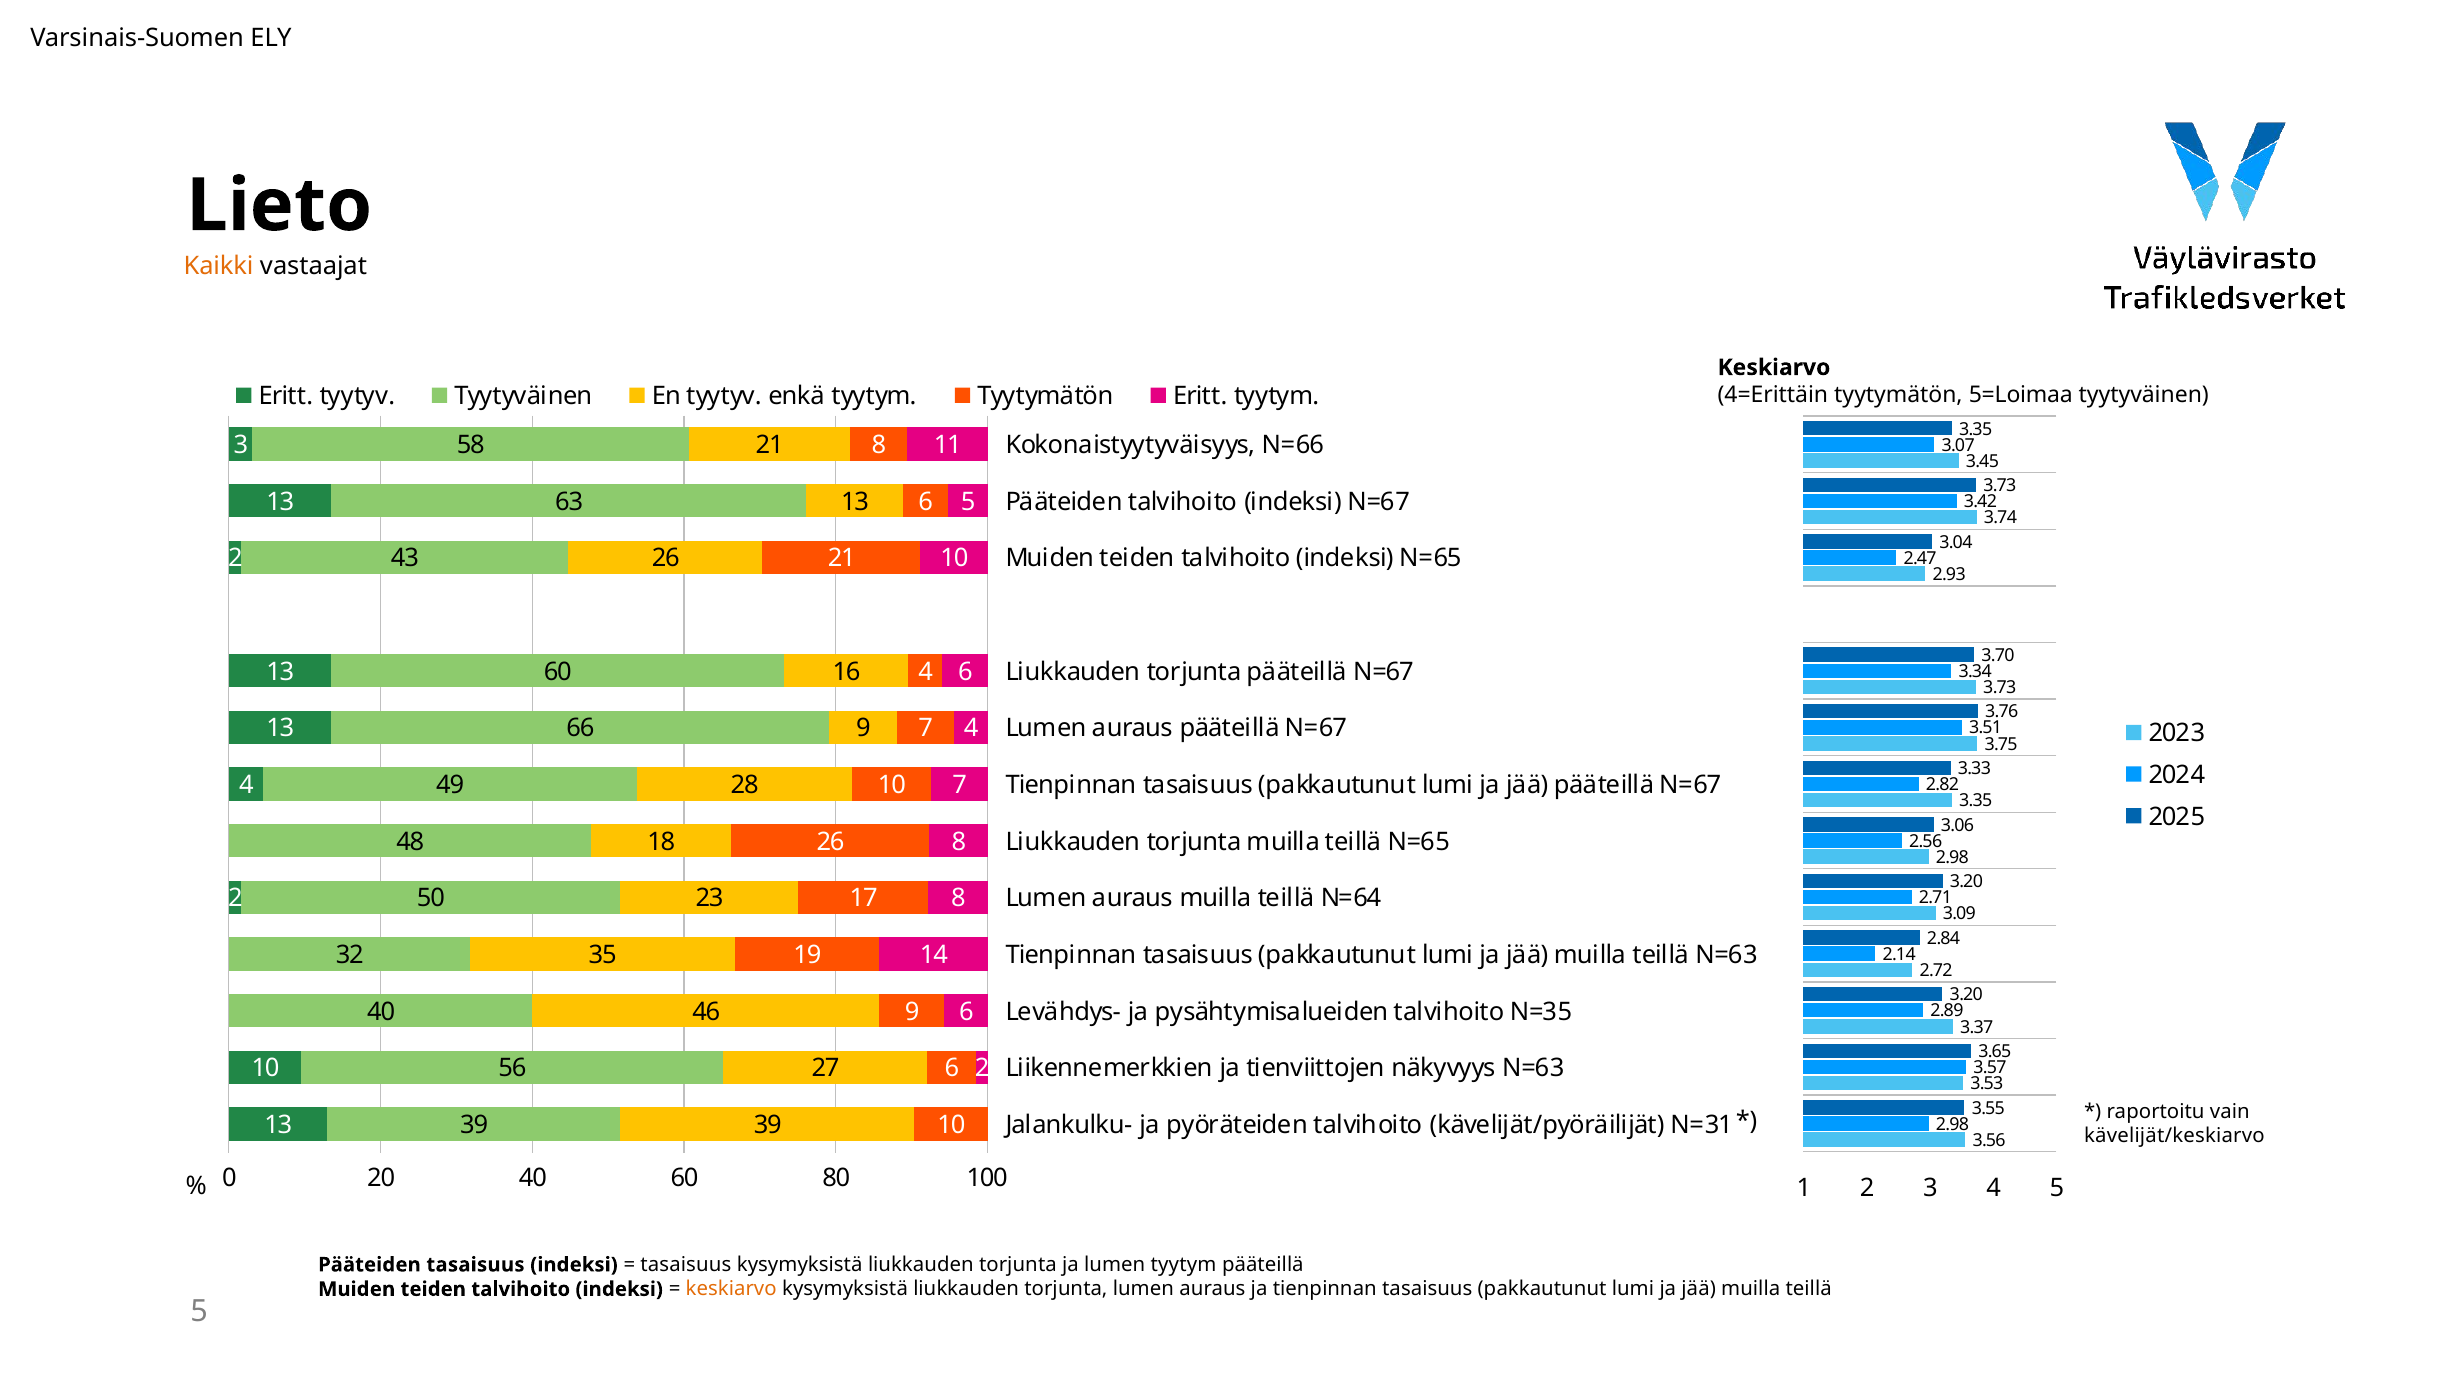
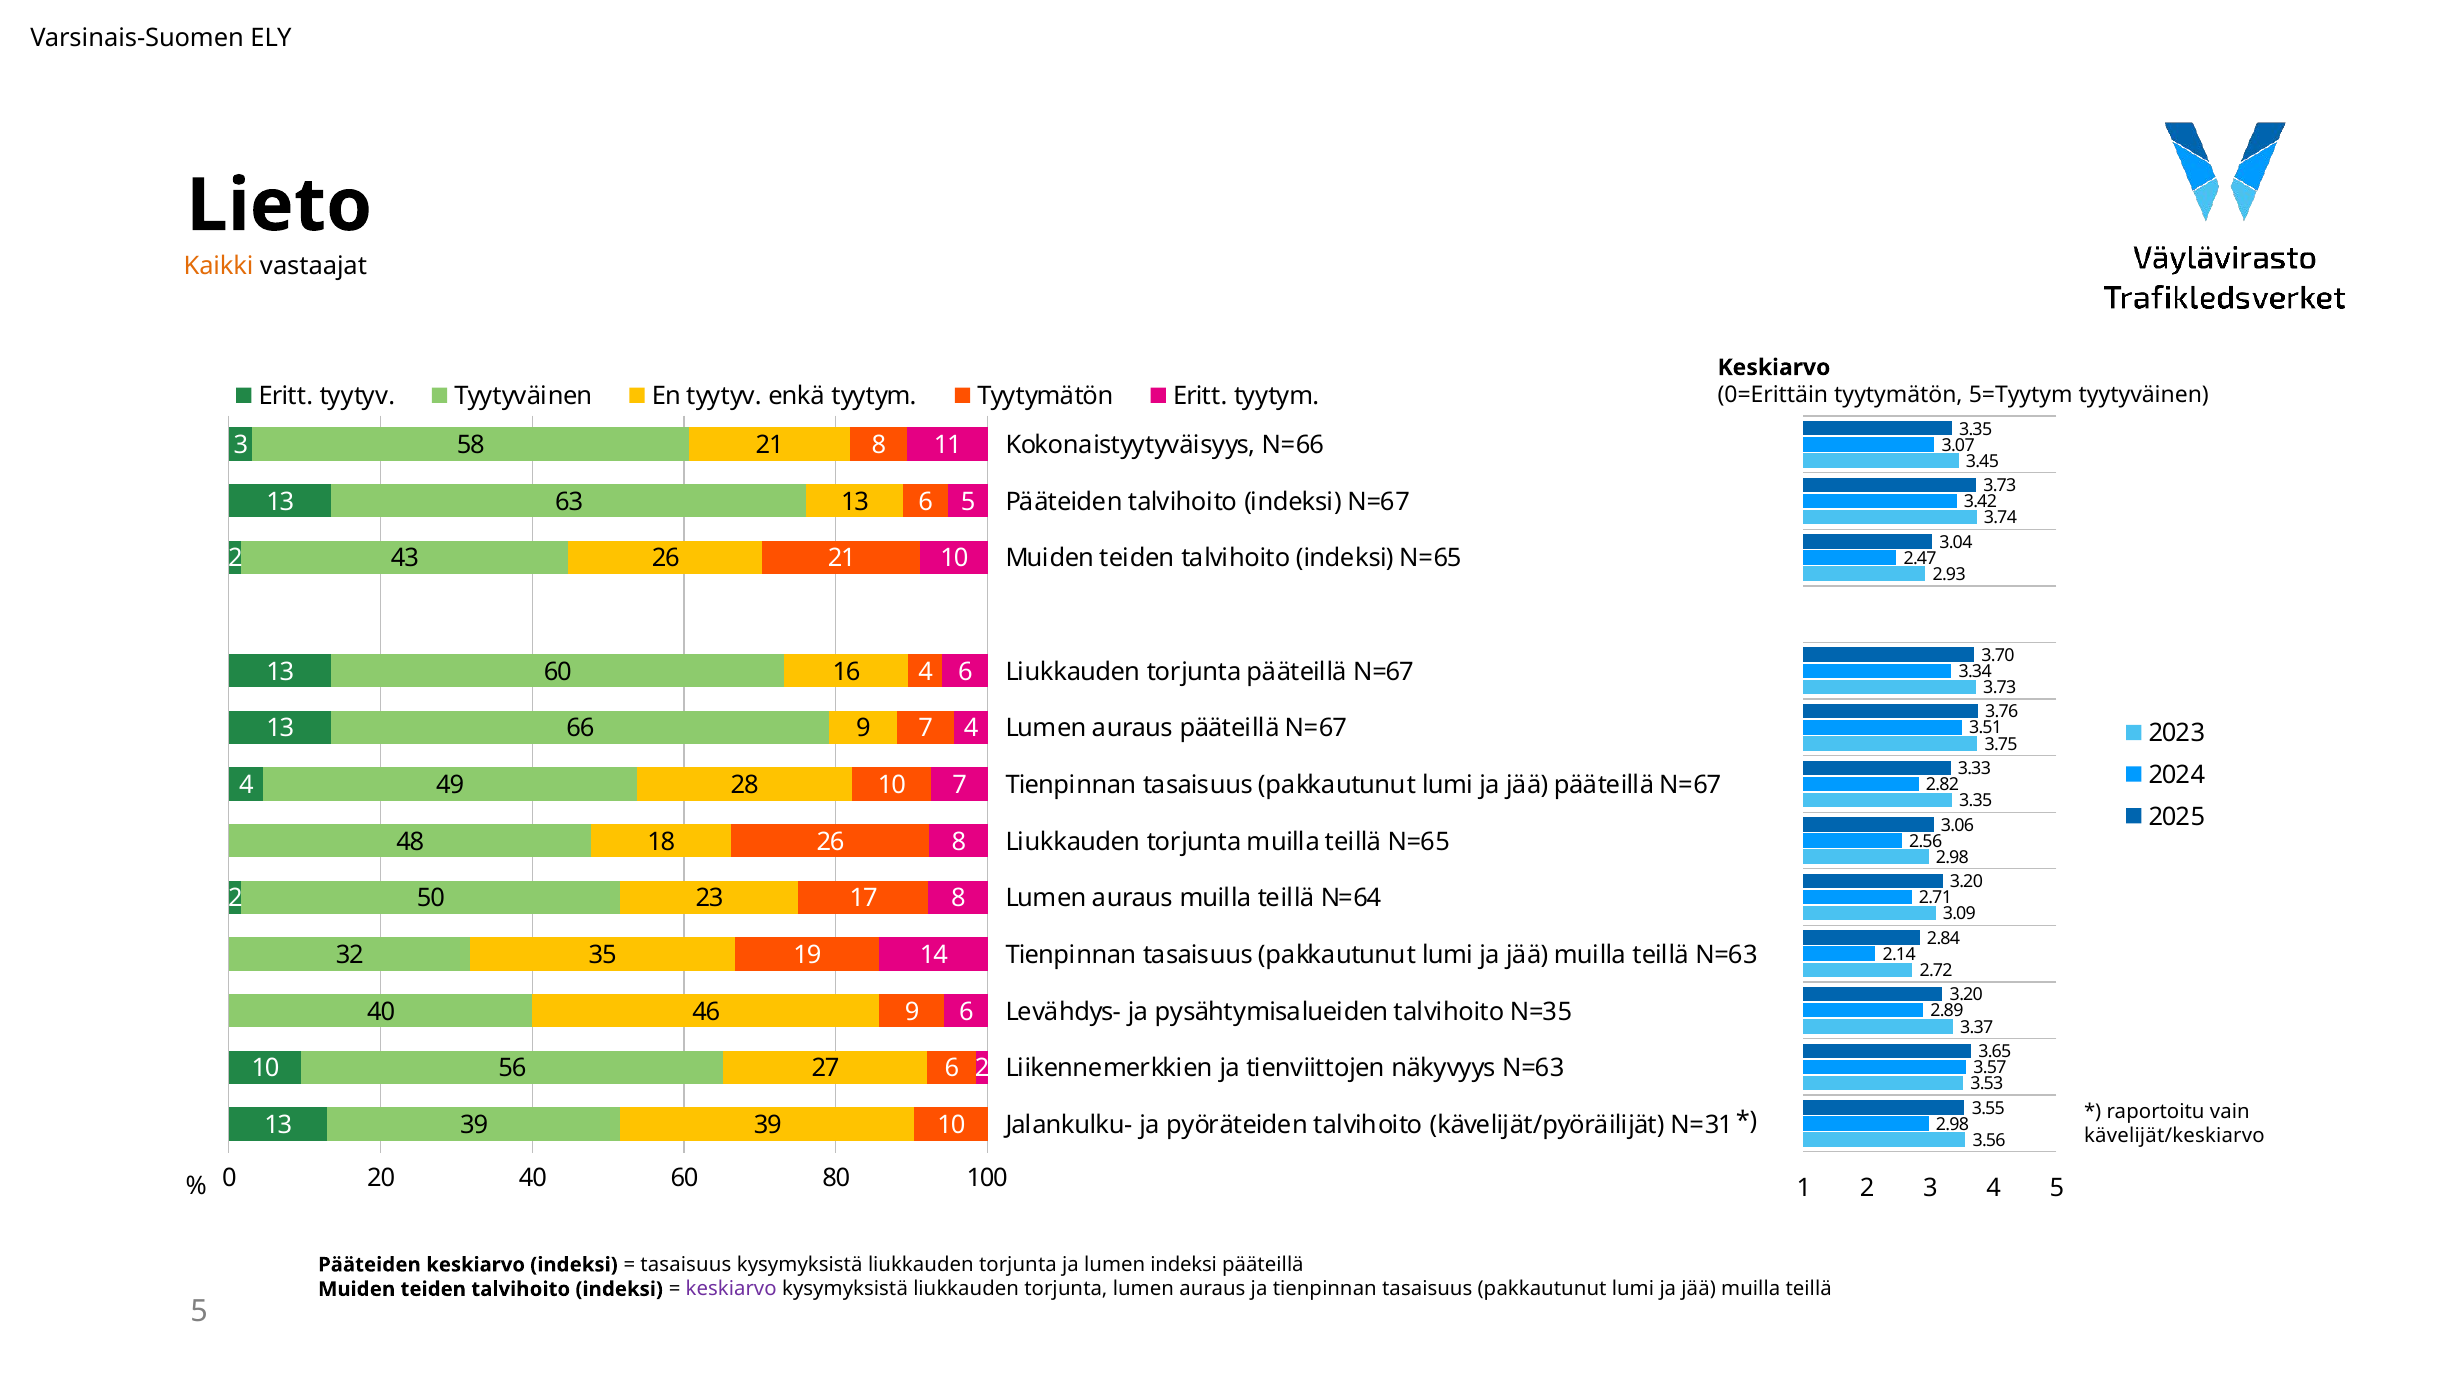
4=Erittäin: 4=Erittäin -> 0=Erittäin
5=Loimaa: 5=Loimaa -> 5=Tyytym
Pääteiden tasaisuus: tasaisuus -> keskiarvo
lumen tyytym: tyytym -> indeksi
keskiarvo at (731, 1289) colour: orange -> purple
